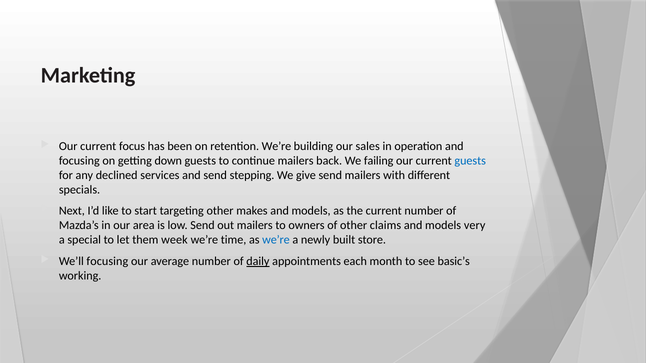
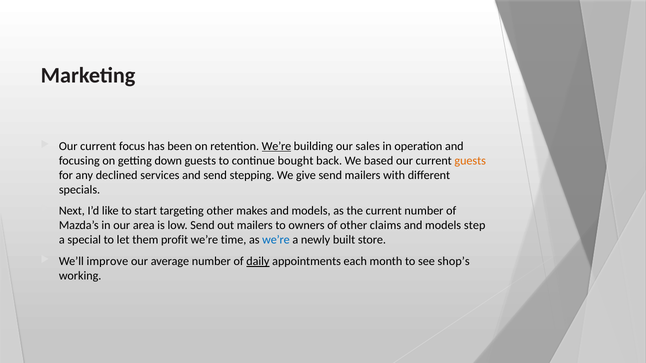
We’re at (276, 146) underline: none -> present
continue mailers: mailers -> bought
failing: failing -> based
guests at (470, 161) colour: blue -> orange
very: very -> step
week: week -> profit
We’ll focusing: focusing -> improve
basic’s: basic’s -> shop’s
